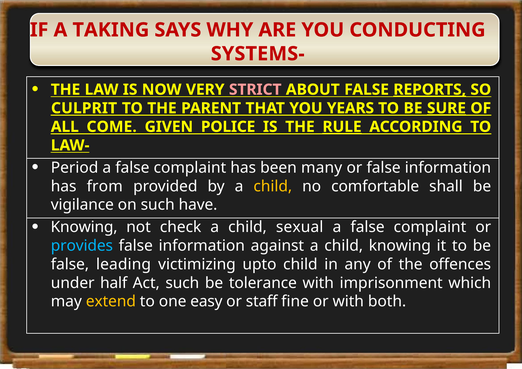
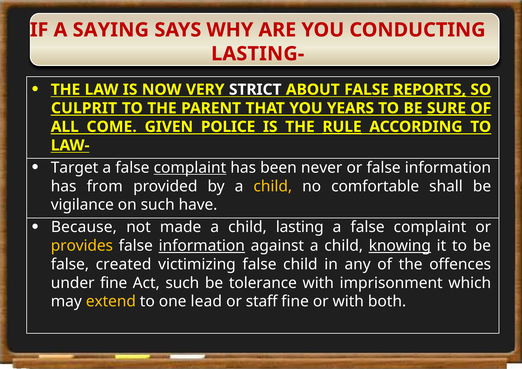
TAKING: TAKING -> SAYING
SYSTEMS-: SYSTEMS- -> LASTING-
STRICT colour: pink -> white
Period: Period -> Target
complaint at (190, 168) underline: none -> present
many: many -> never
Knowing at (84, 227): Knowing -> Because
check: check -> made
sexual: sexual -> lasting
provides colour: light blue -> yellow
information at (202, 246) underline: none -> present
knowing at (400, 246) underline: none -> present
leading: leading -> created
victimizing upto: upto -> false
under half: half -> fine
easy: easy -> lead
